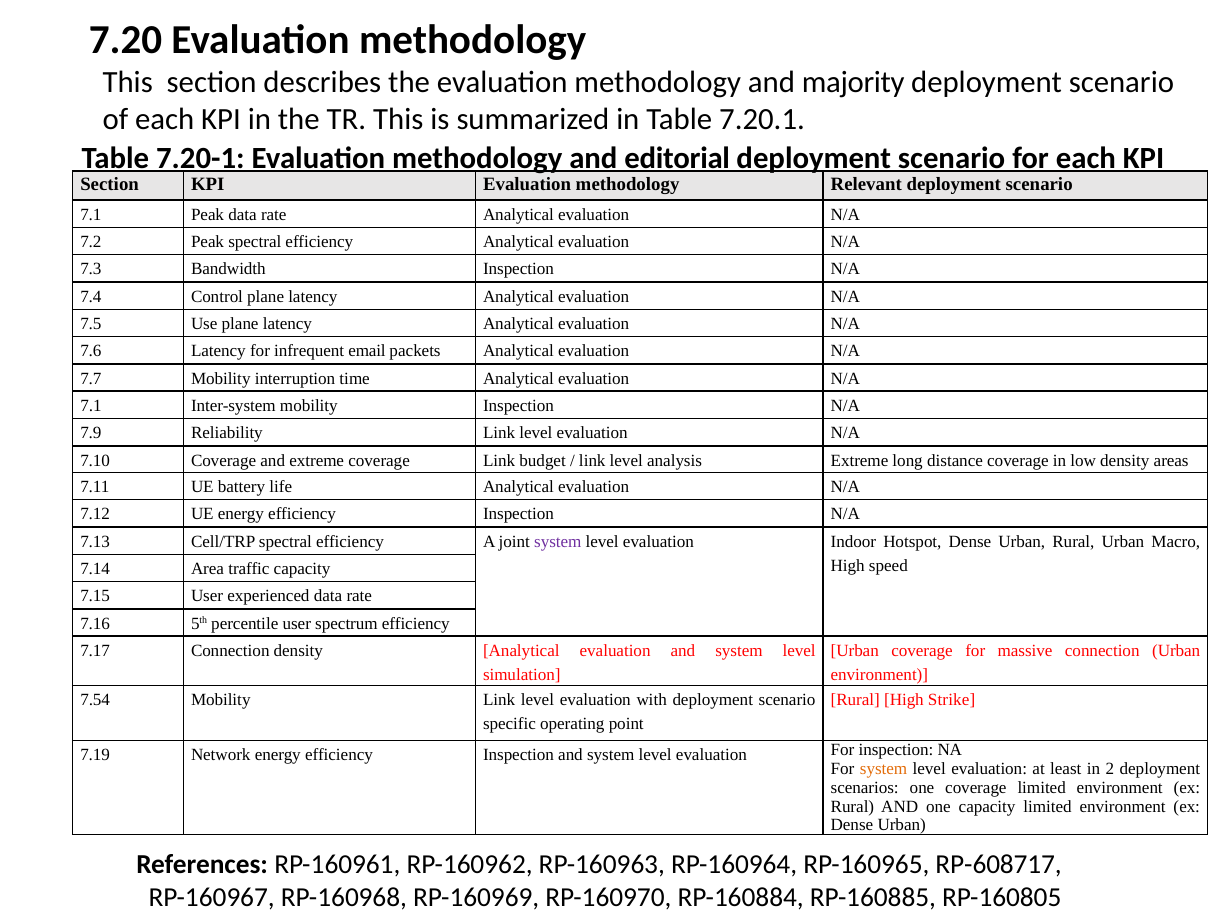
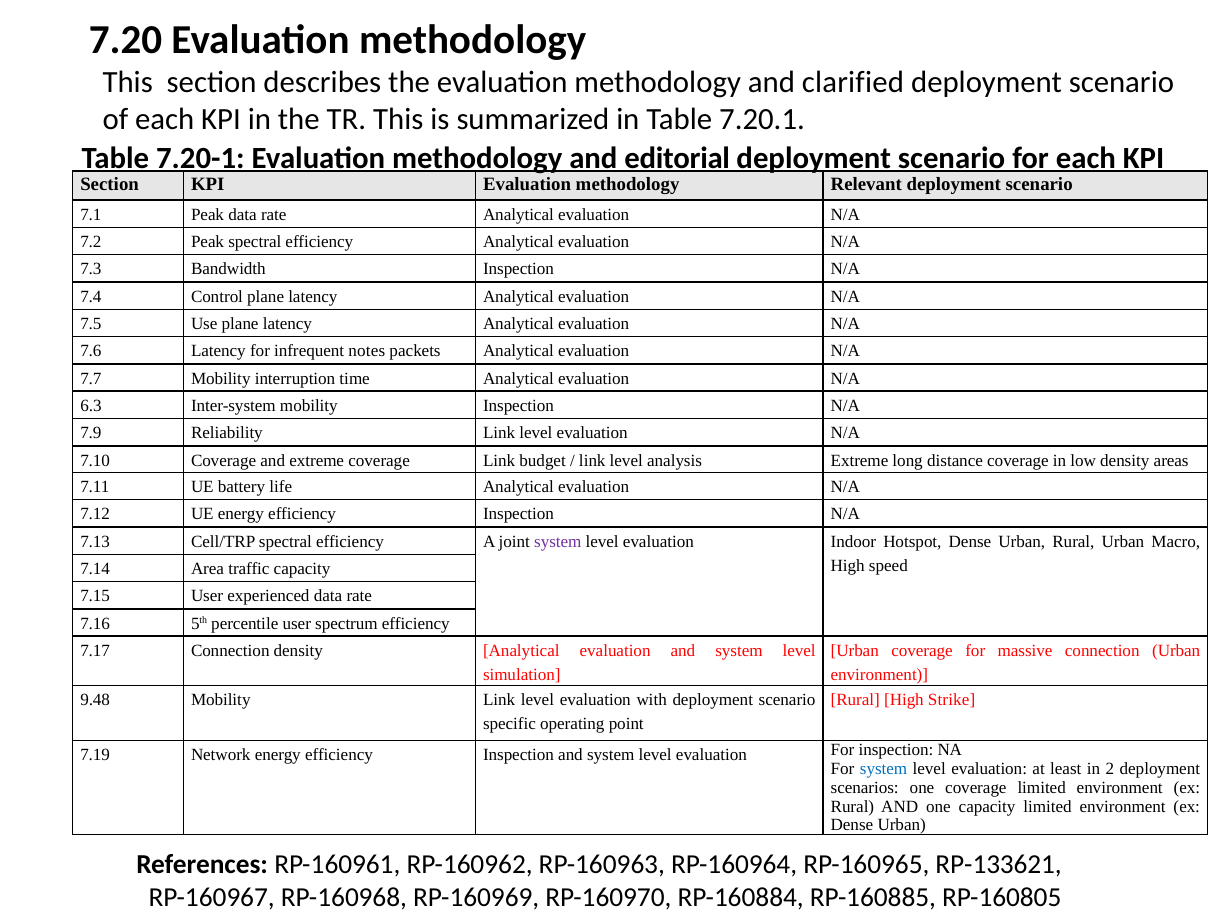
majority: majority -> clarified
email: email -> notes
7.1 at (91, 406): 7.1 -> 6.3
7.54: 7.54 -> 9.48
system at (884, 769) colour: orange -> blue
RP-608717: RP-608717 -> RP-133621
